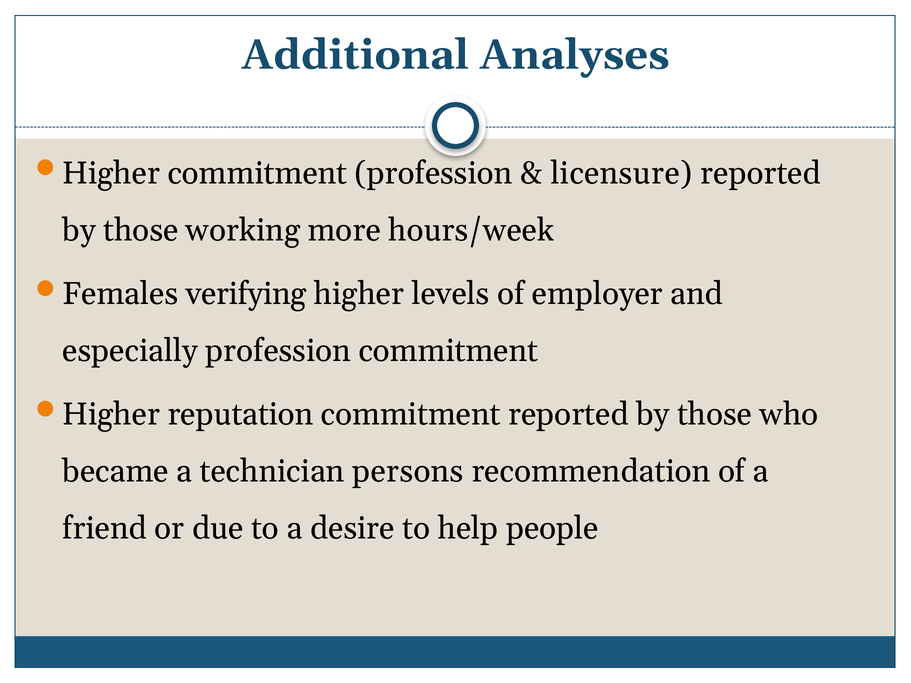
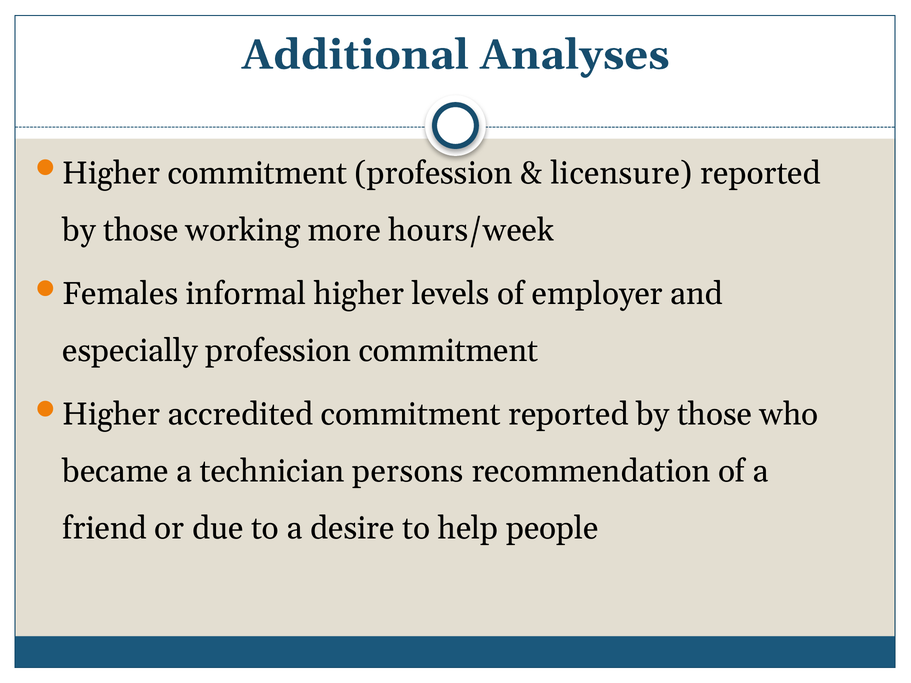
verifying: verifying -> informal
reputation: reputation -> accredited
